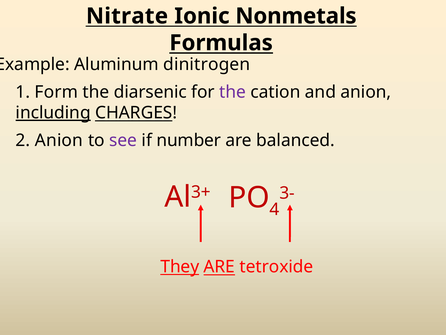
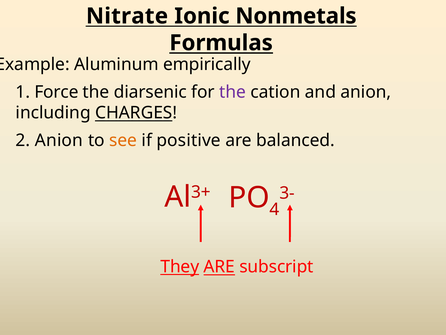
dinitrogen: dinitrogen -> empirically
Form: Form -> Force
including underline: present -> none
see colour: purple -> orange
number: number -> positive
tetroxide: tetroxide -> subscript
